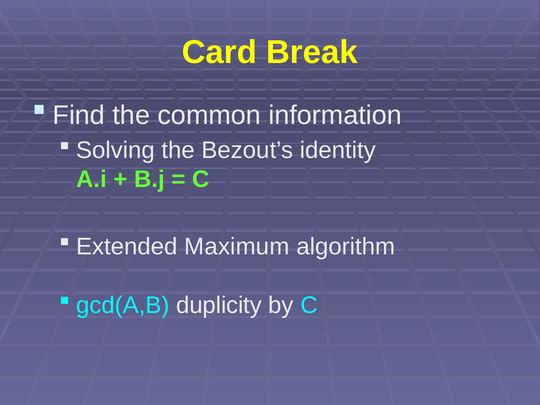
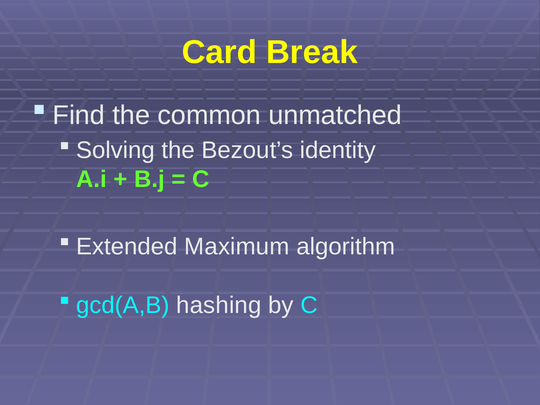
information: information -> unmatched
duplicity: duplicity -> hashing
